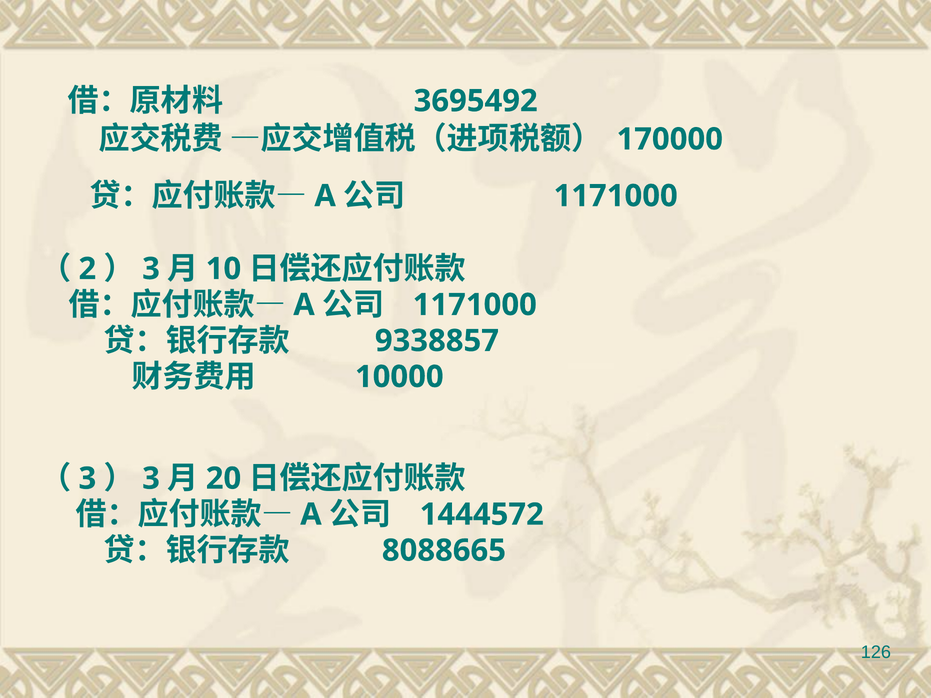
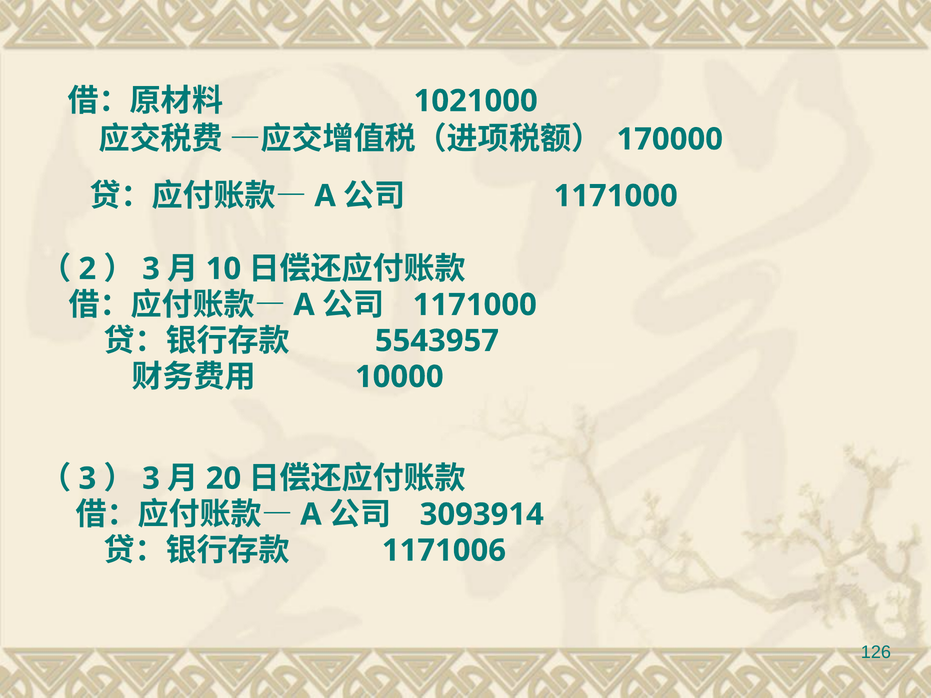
3695492: 3695492 -> 1021000
9338857: 9338857 -> 5543957
1444572: 1444572 -> 3093914
8088665: 8088665 -> 1171006
